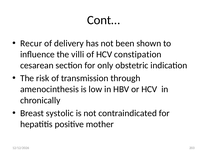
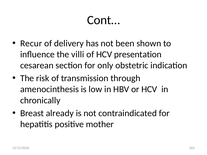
constipation: constipation -> presentation
systolic: systolic -> already
